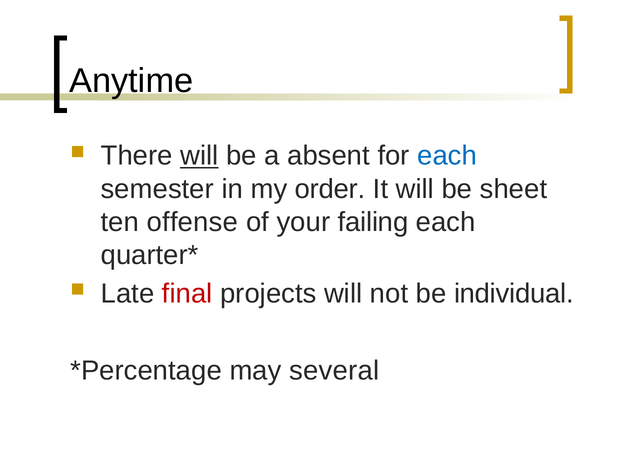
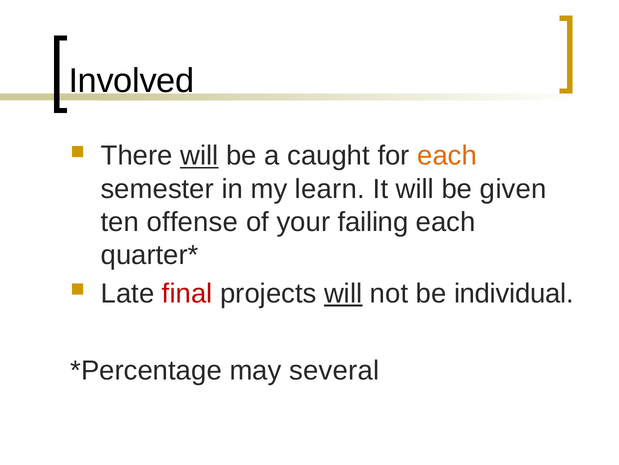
Anytime: Anytime -> Involved
absent: absent -> caught
each at (447, 156) colour: blue -> orange
order: order -> learn
sheet: sheet -> given
will at (343, 293) underline: none -> present
